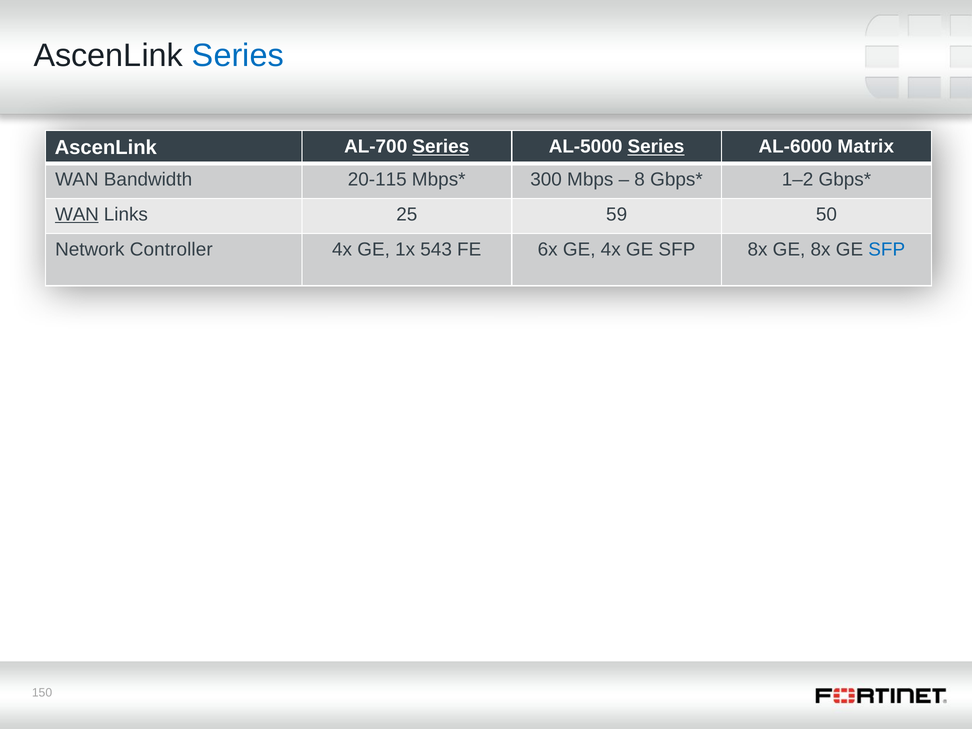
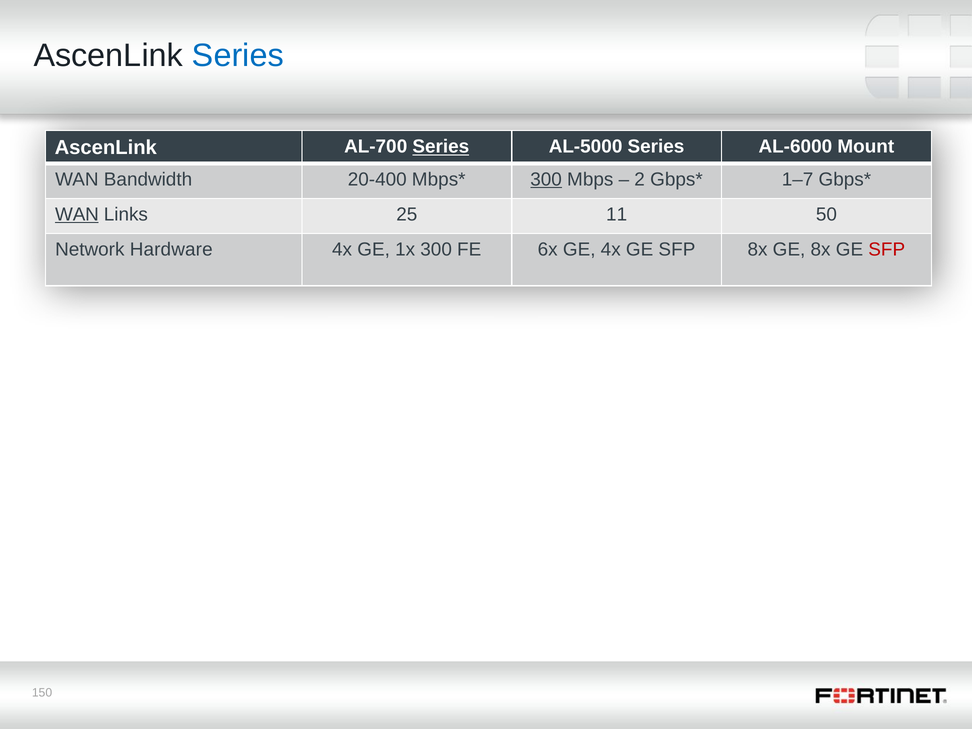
Series at (656, 147) underline: present -> none
Matrix: Matrix -> Mount
20-115: 20-115 -> 20-400
300 at (546, 179) underline: none -> present
8: 8 -> 2
1–2: 1–2 -> 1–7
59: 59 -> 11
Controller: Controller -> Hardware
1x 543: 543 -> 300
SFP at (887, 249) colour: blue -> red
